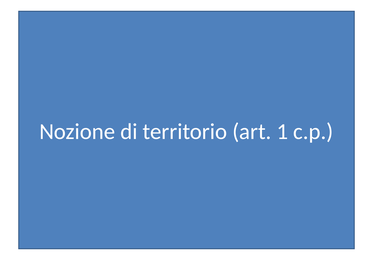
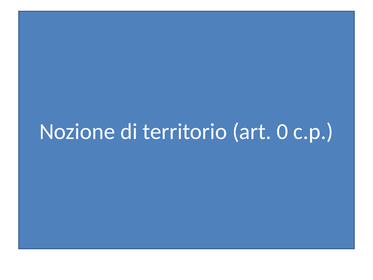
1: 1 -> 0
